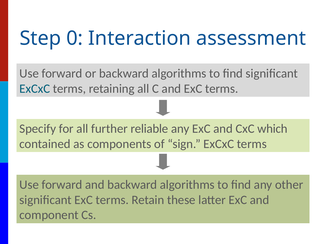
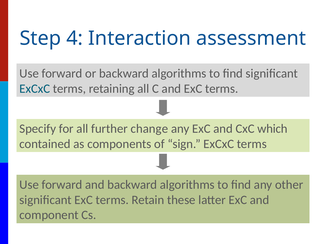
0: 0 -> 4
reliable: reliable -> change
